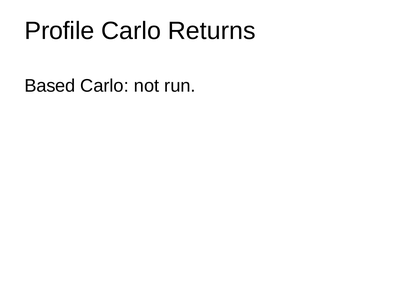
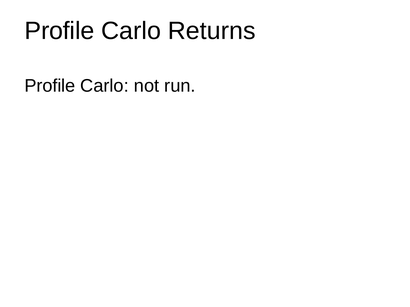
Based at (50, 86): Based -> Profile
